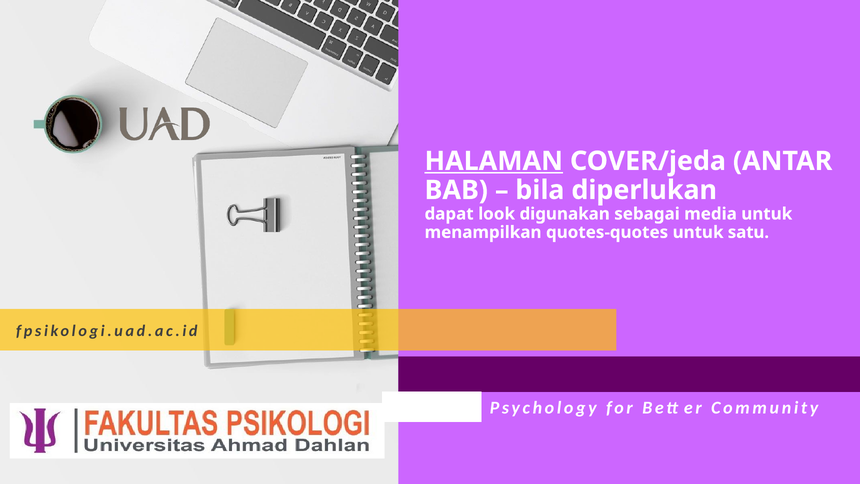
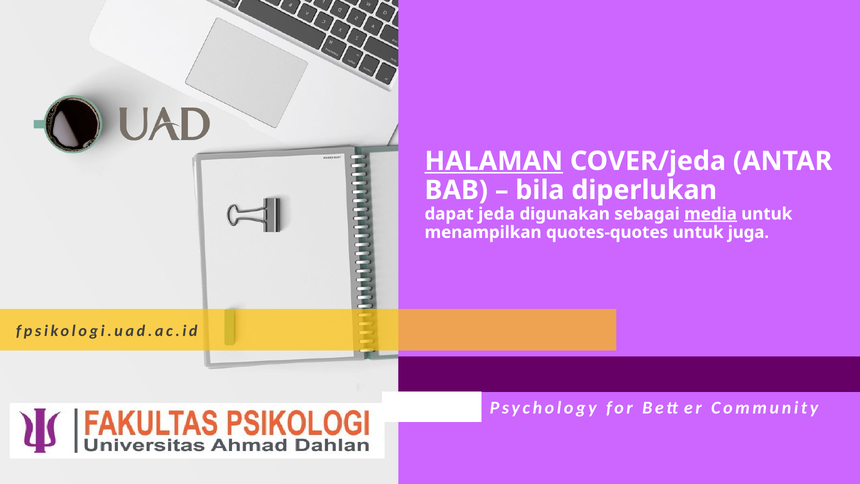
look: look -> jeda
media underline: none -> present
satu: satu -> juga
